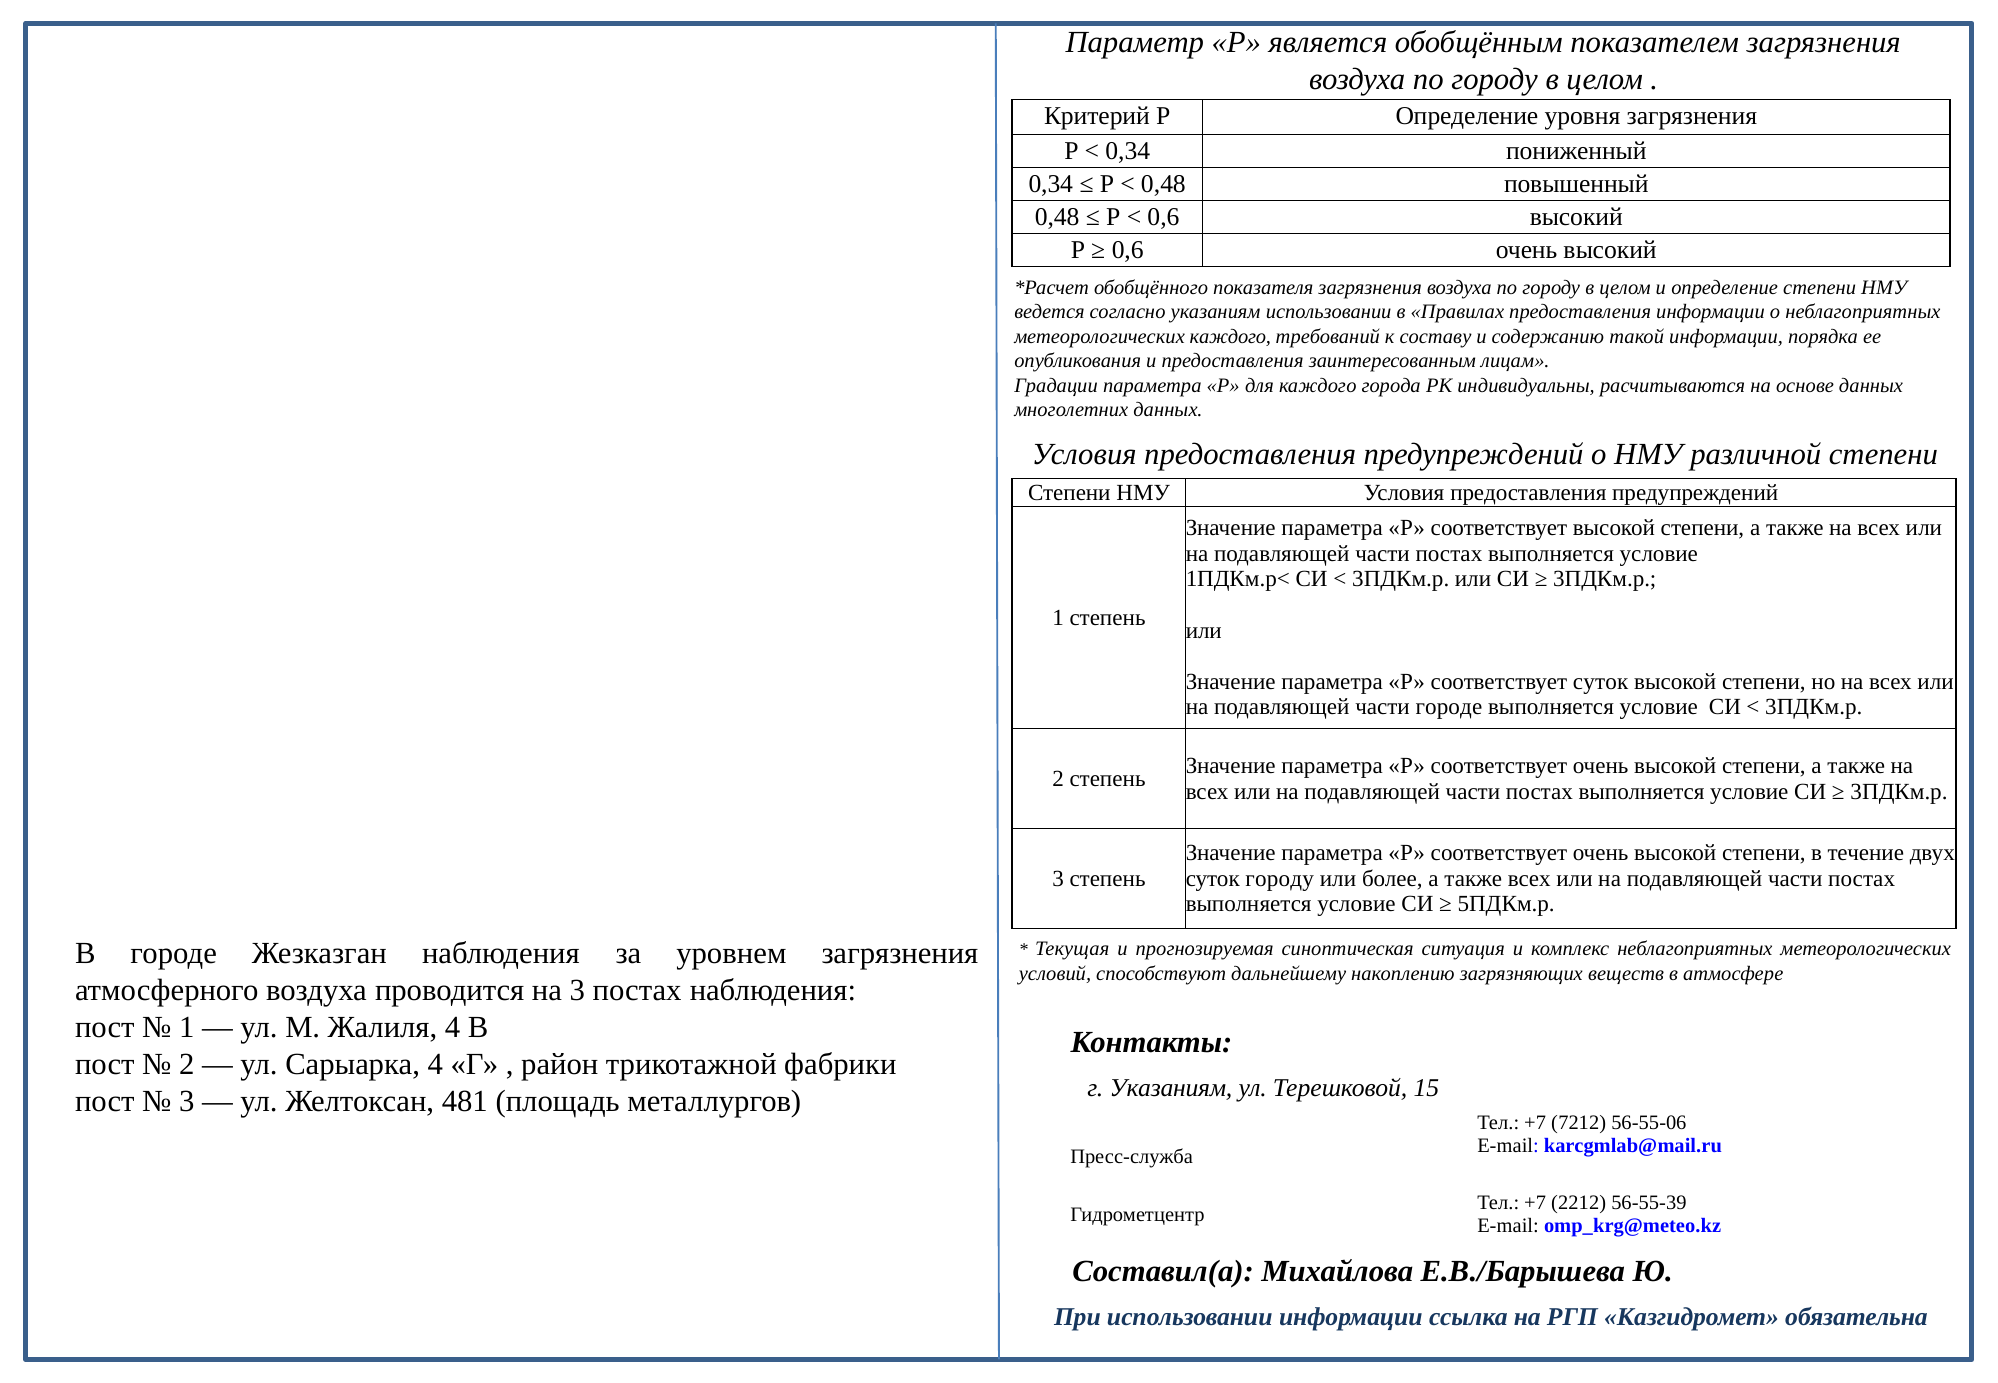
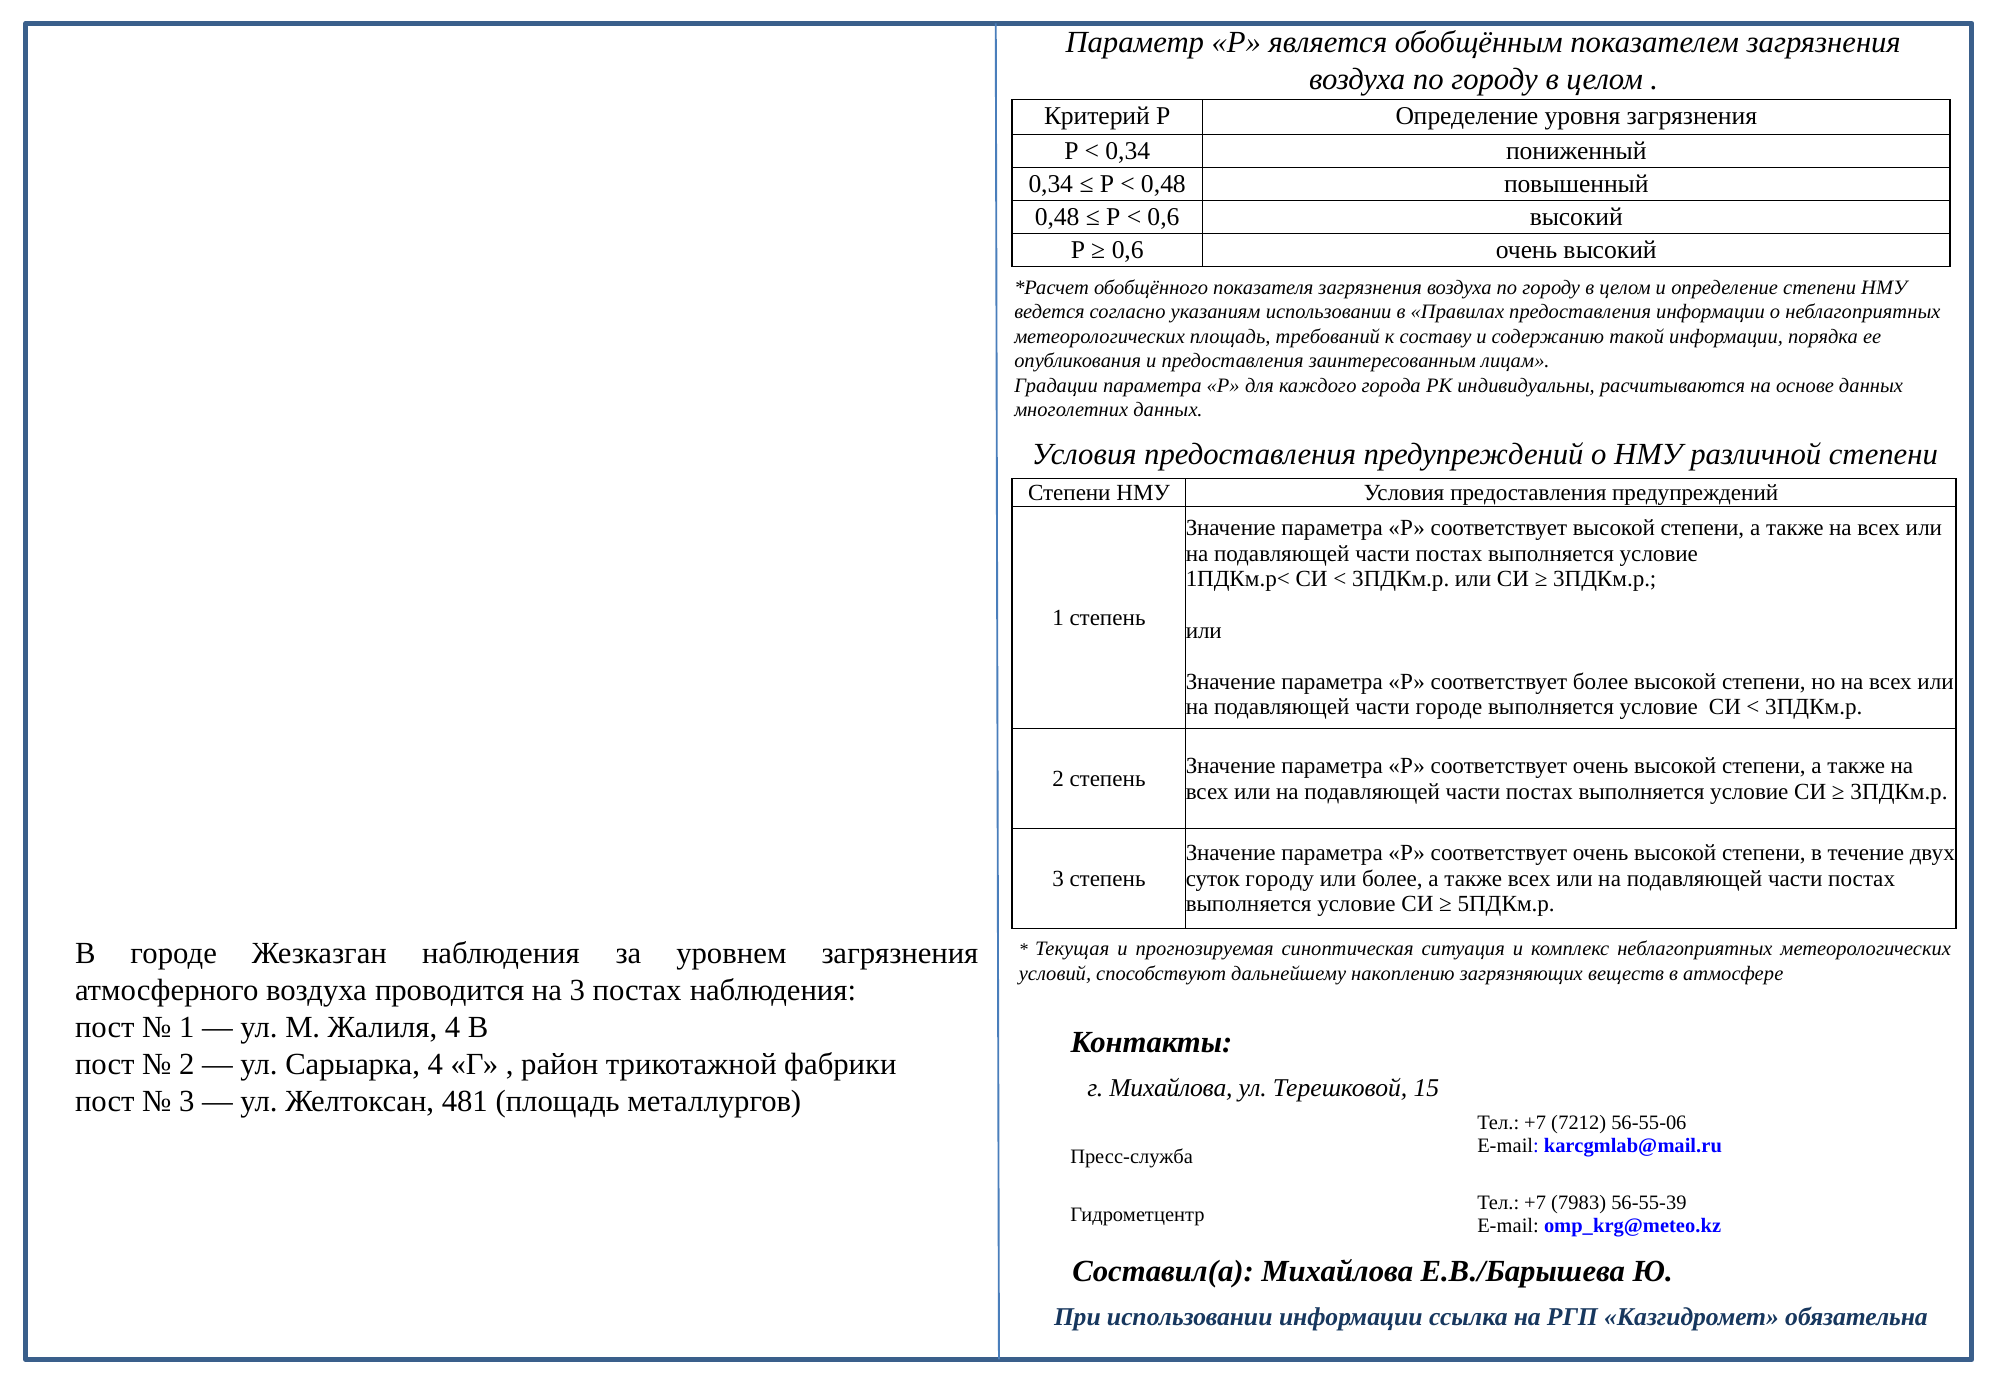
метеорологических каждого: каждого -> площадь
соответствует суток: суток -> более
г Указаниям: Указаниям -> Михайлова
2212: 2212 -> 7983
